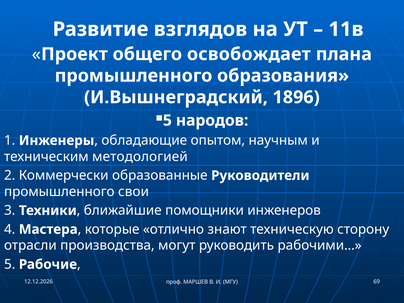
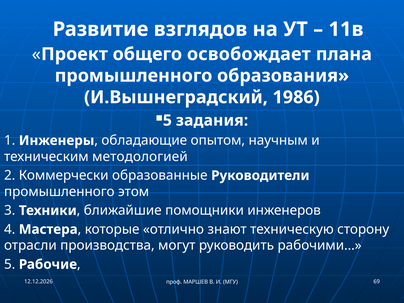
1896: 1896 -> 1986
народов: народов -> задания
свои: свои -> этом
